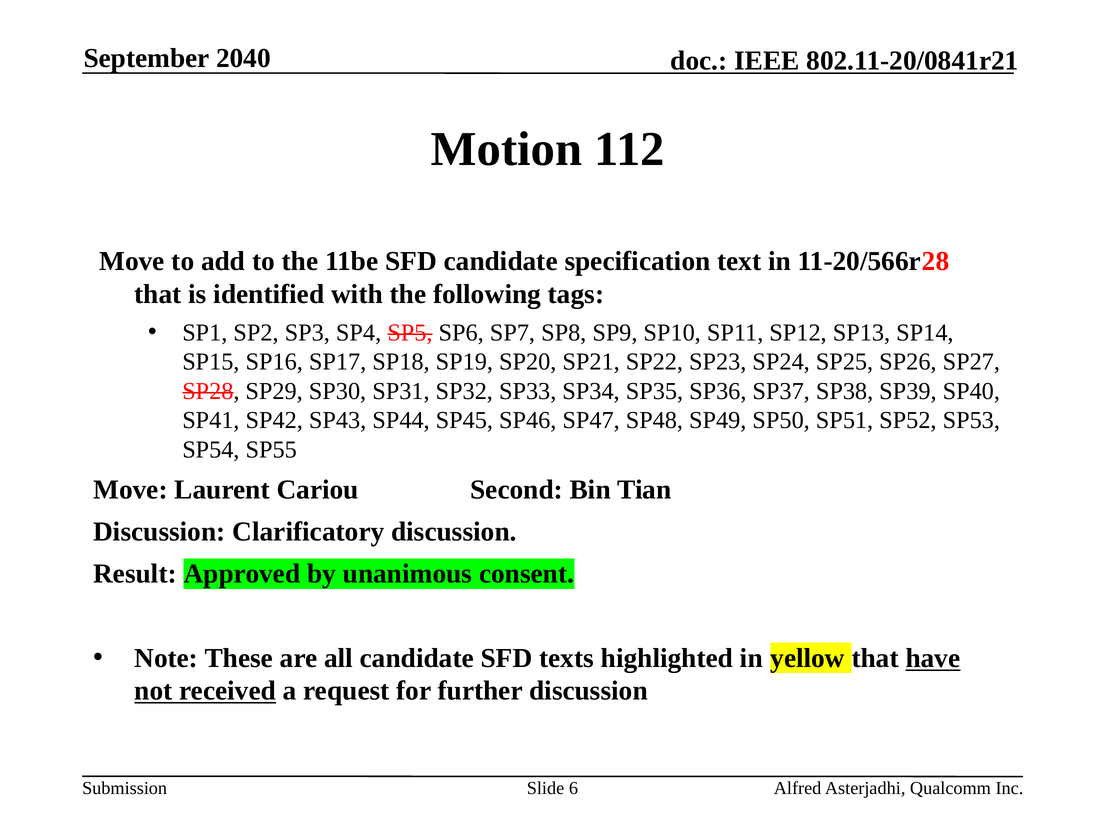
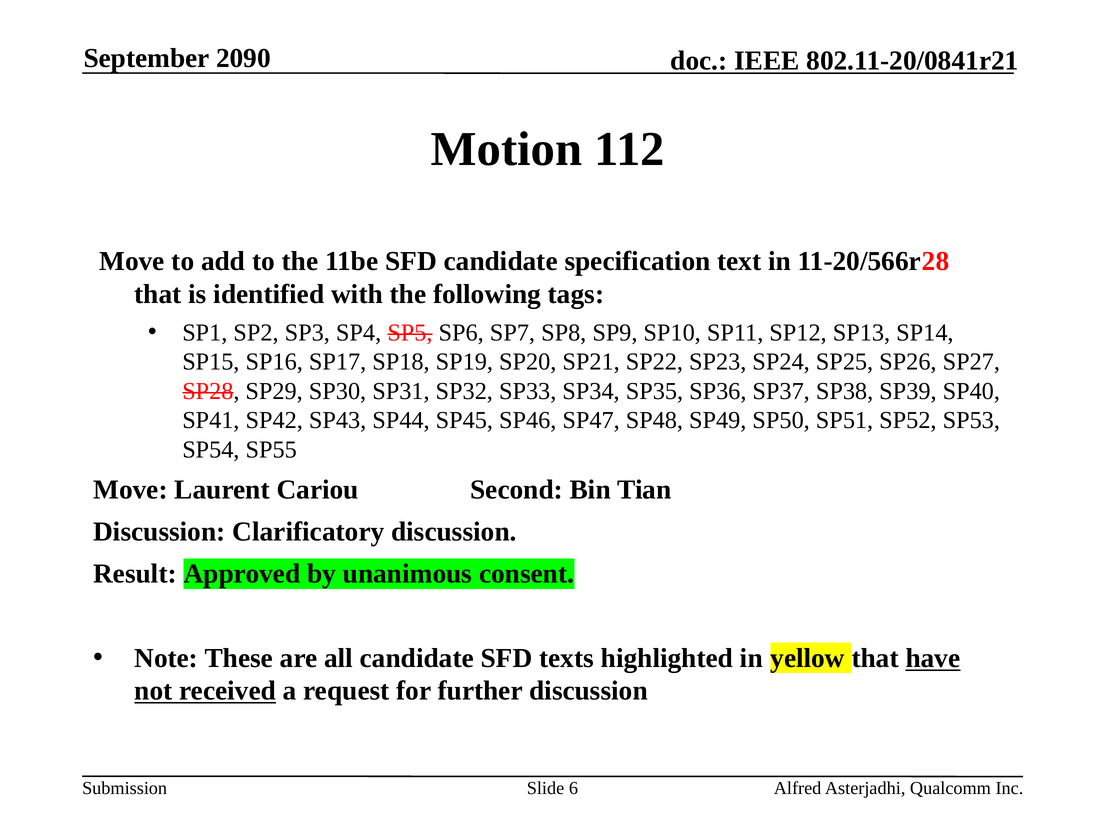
2040: 2040 -> 2090
